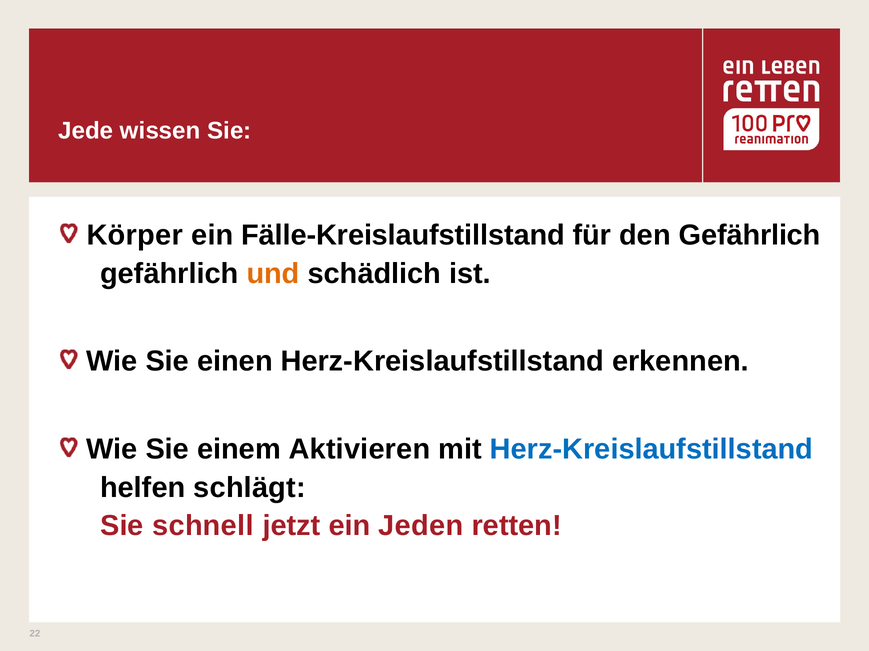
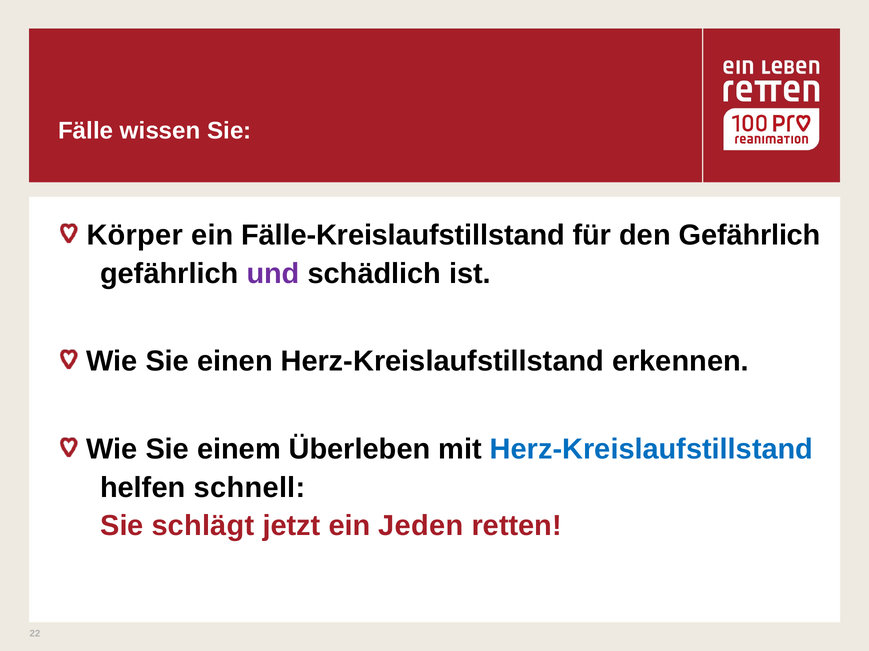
Jede: Jede -> Fälle
und colour: orange -> purple
Aktivieren: Aktivieren -> Überleben
schlägt: schlägt -> schnell
schnell: schnell -> schlägt
